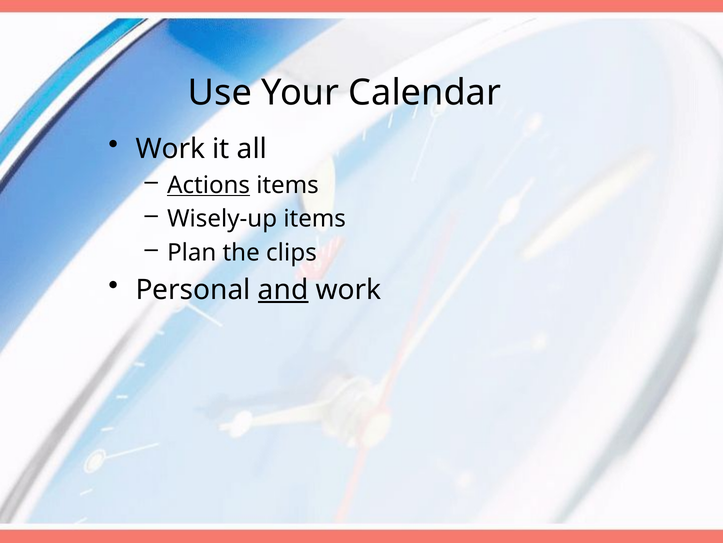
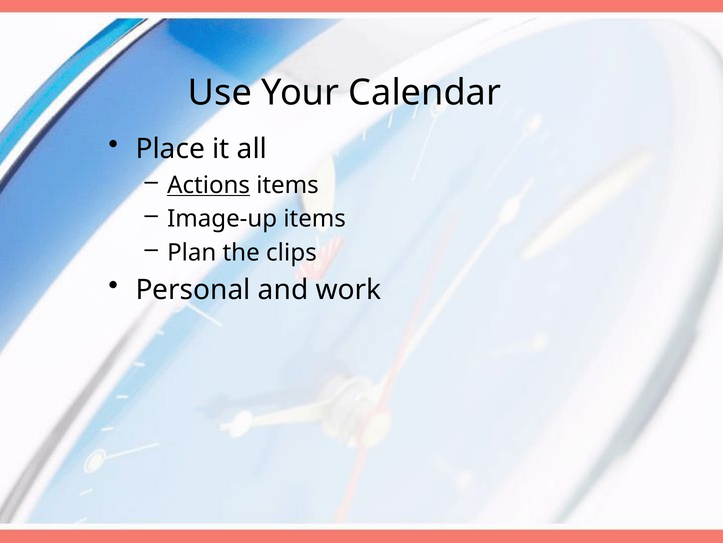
Work at (170, 149): Work -> Place
Wisely-up: Wisely-up -> Image-up
and underline: present -> none
